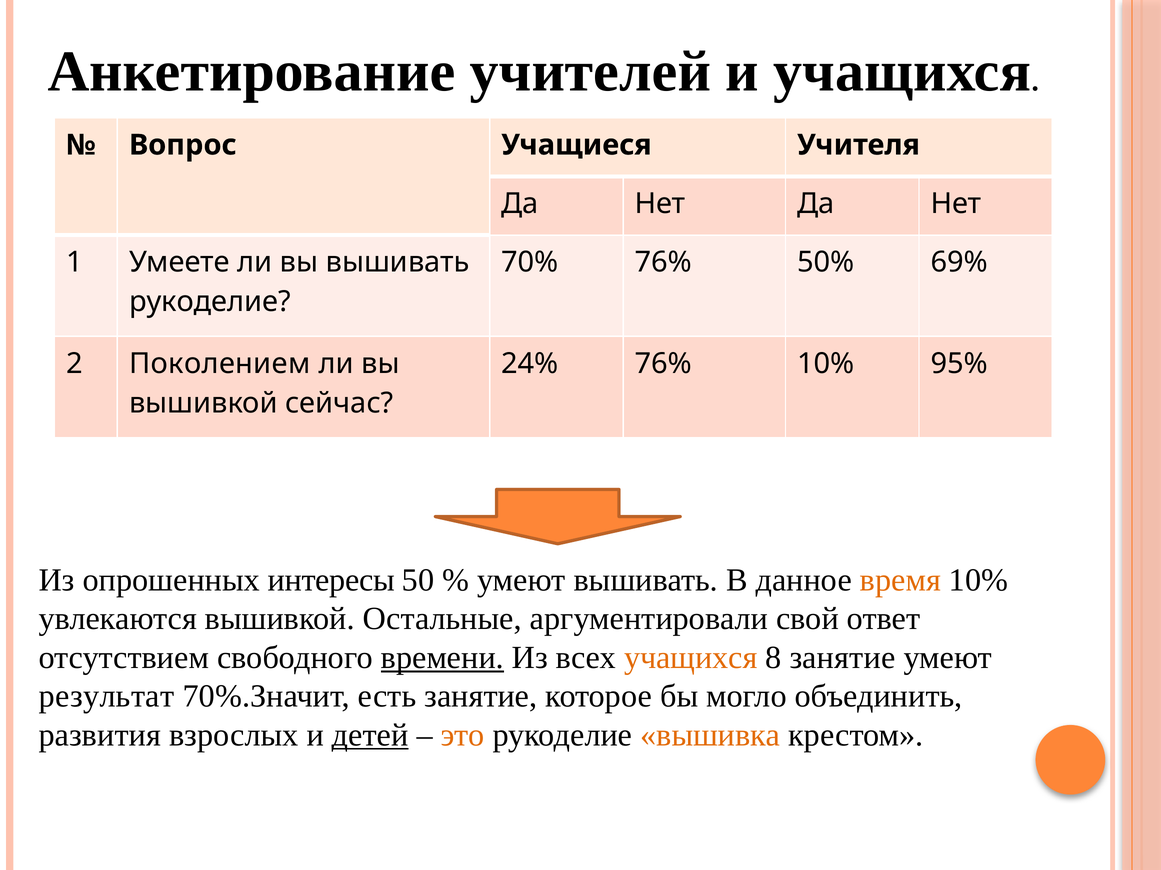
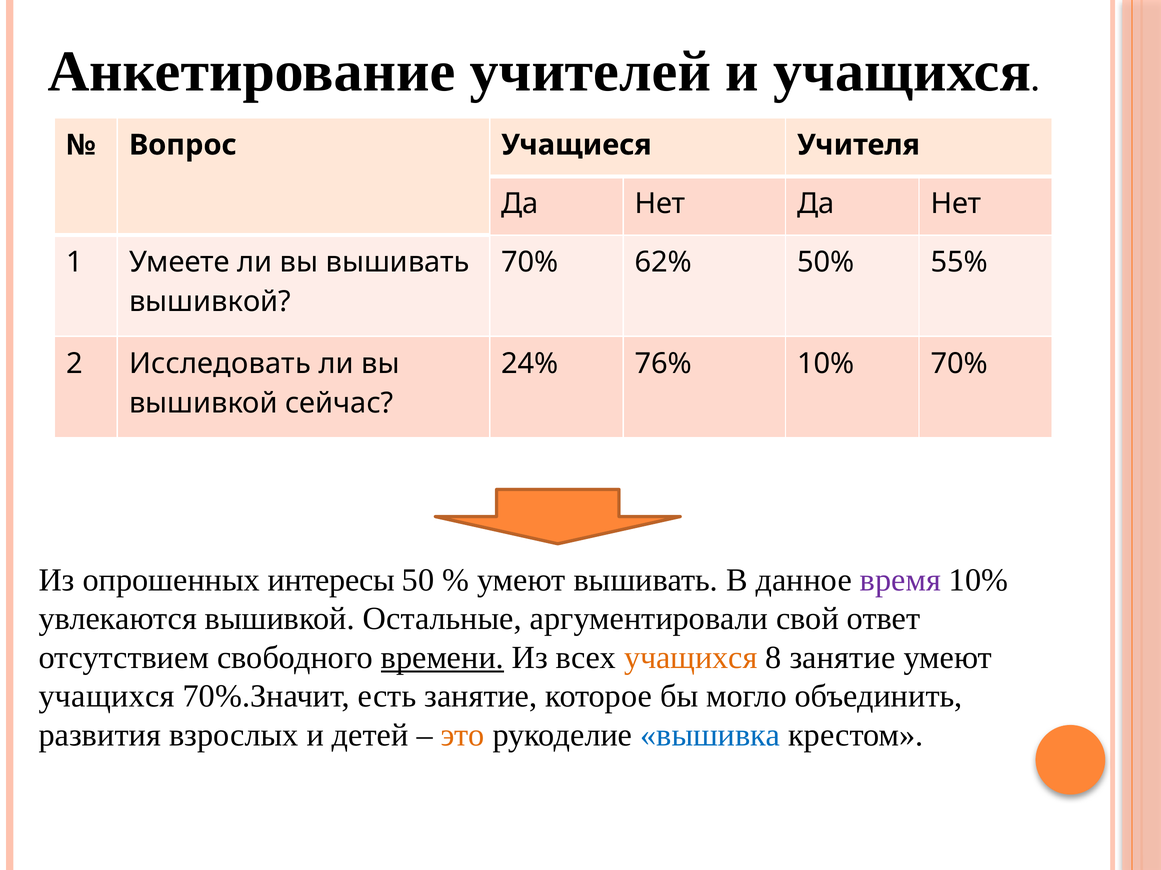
70% 76%: 76% -> 62%
69%: 69% -> 55%
рукоделие at (210, 302): рукоделие -> вышивкой
Поколением: Поколением -> Исследовать
10% 95%: 95% -> 70%
время colour: orange -> purple
результат at (107, 697): результат -> учащихся
детей underline: present -> none
вышивка colour: orange -> blue
